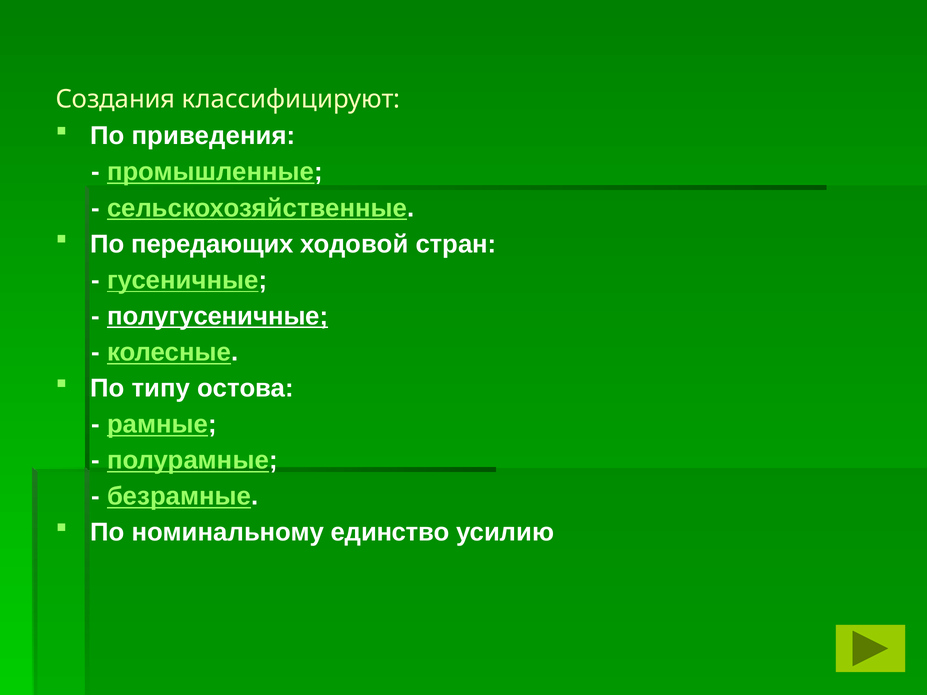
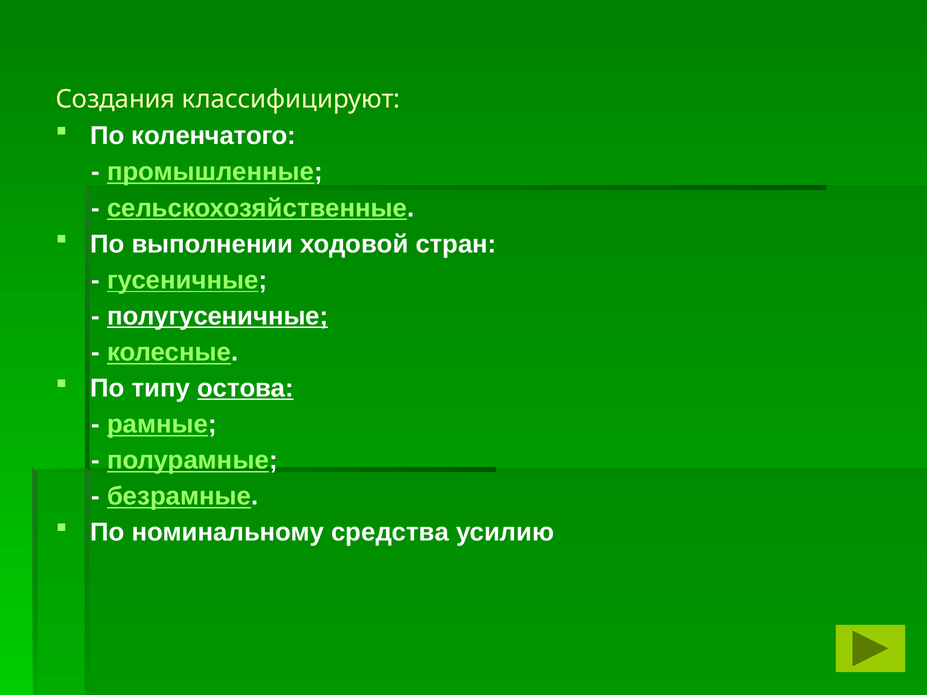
приведения: приведения -> коленчатого
передающих: передающих -> выполнении
остова underline: none -> present
единство: единство -> средства
